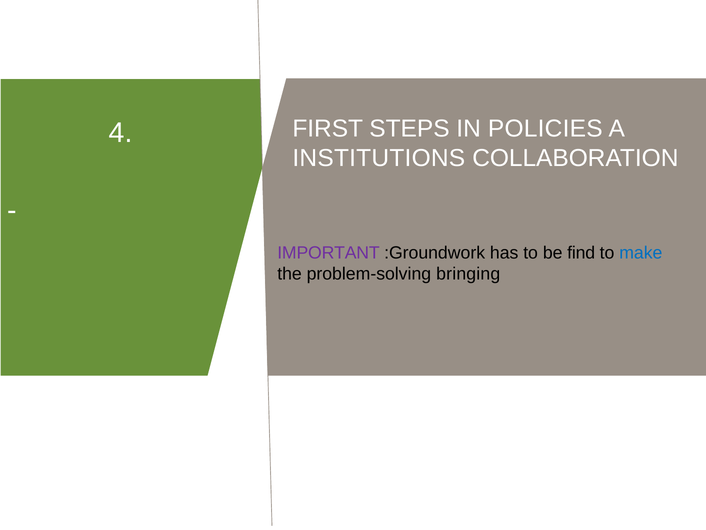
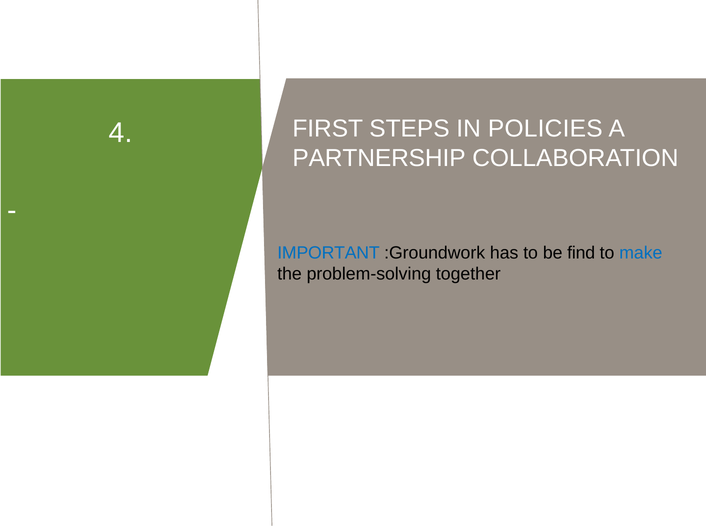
INSTITUTIONS: INSTITUTIONS -> PARTNERSHIP
IMPORTANT colour: purple -> blue
bringing: bringing -> together
